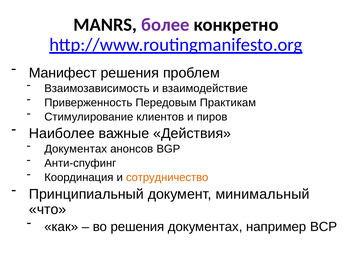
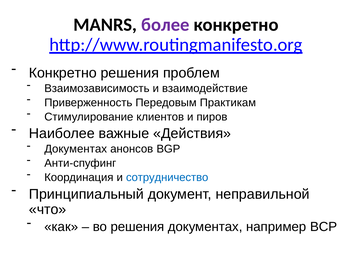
Манифест at (63, 73): Манифест -> Конкретно
сотрудничество colour: orange -> blue
минимальный: минимальный -> неправильной
